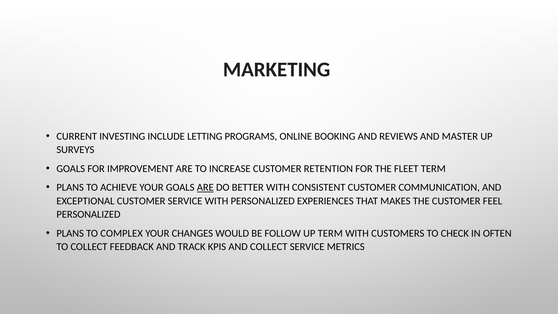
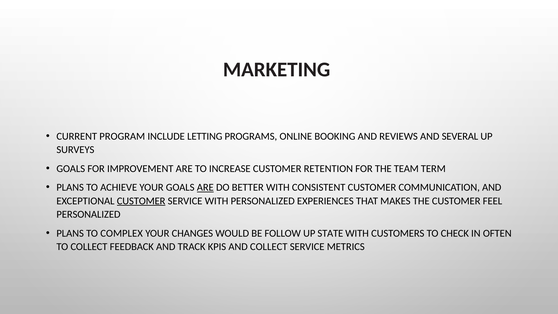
INVESTING: INVESTING -> PROGRAM
MASTER: MASTER -> SEVERAL
FLEET: FLEET -> TEAM
CUSTOMER at (141, 201) underline: none -> present
UP TERM: TERM -> STATE
